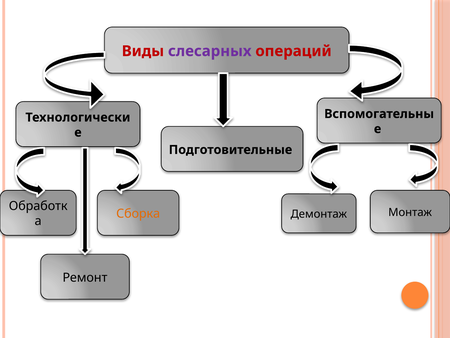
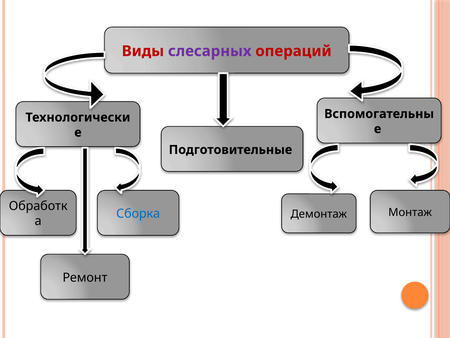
Сборка colour: orange -> blue
